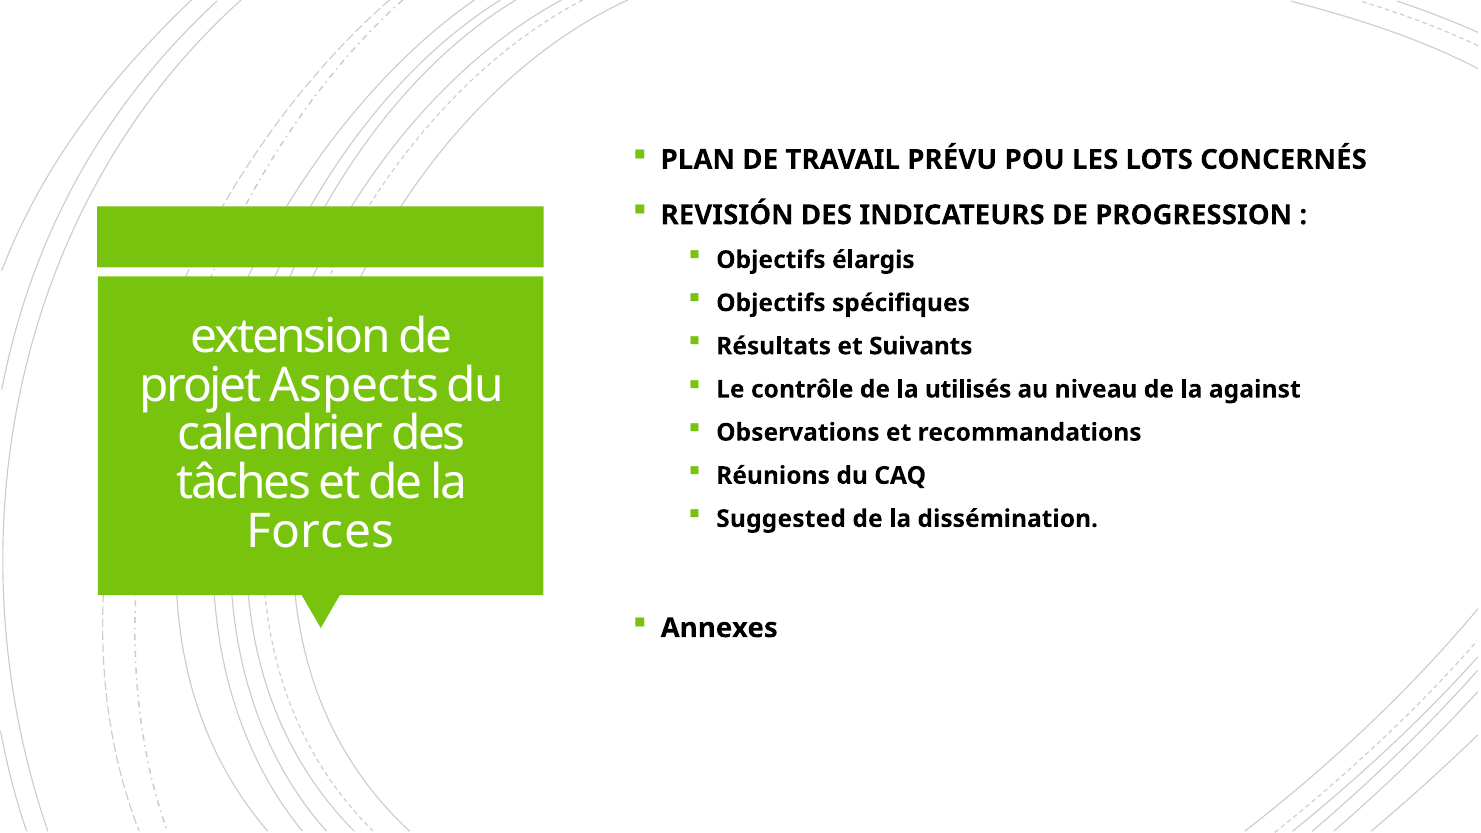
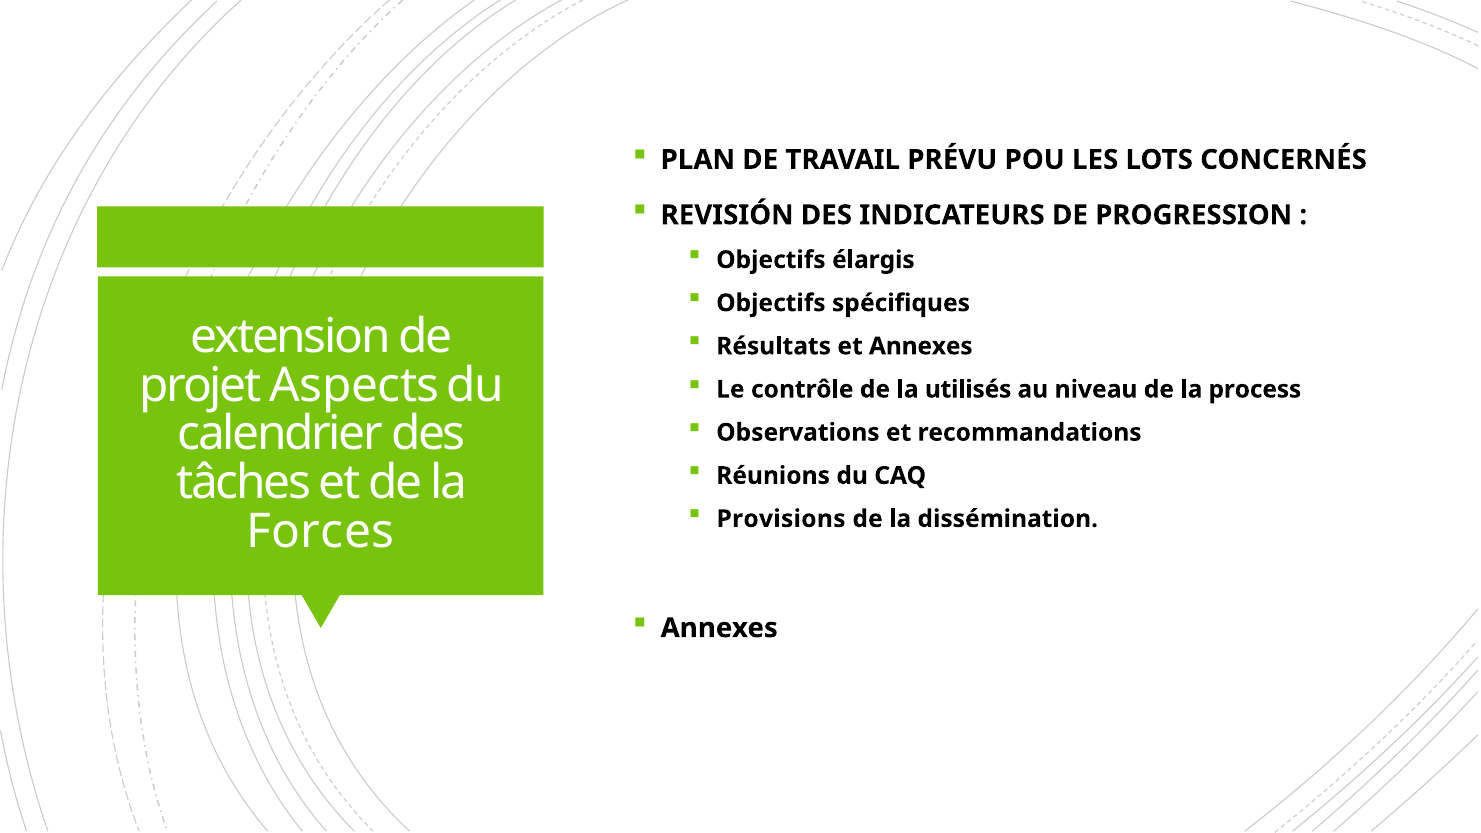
et Suivants: Suivants -> Annexes
against: against -> process
Suggested: Suggested -> Provisions
